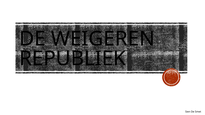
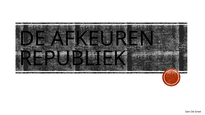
WEIGEREN: WEIGEREN -> AFKEUREN
